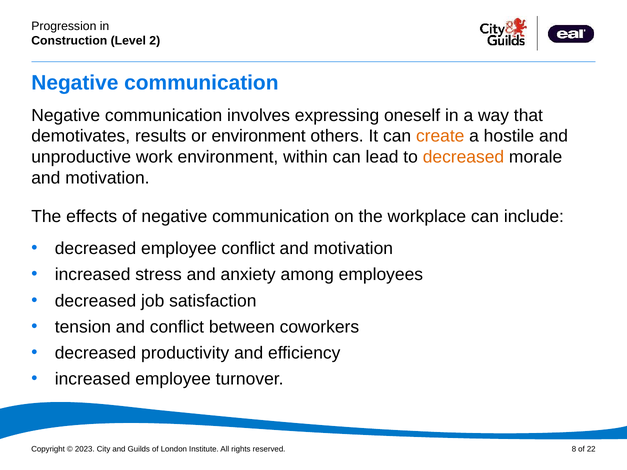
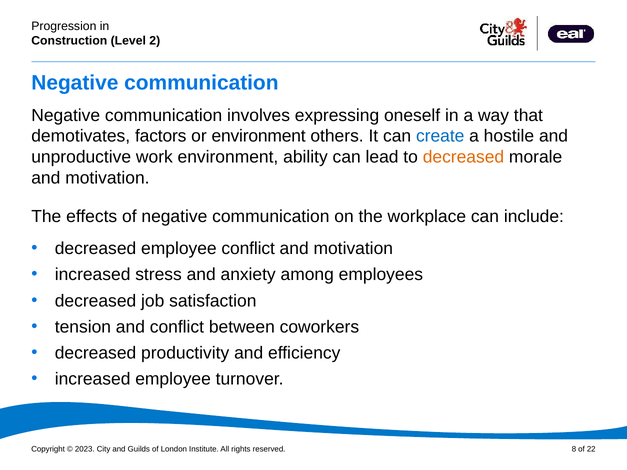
results: results -> factors
create colour: orange -> blue
within: within -> ability
